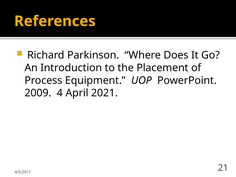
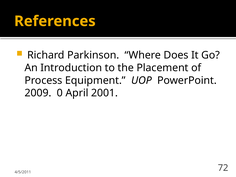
4: 4 -> 0
2021: 2021 -> 2001
21: 21 -> 72
